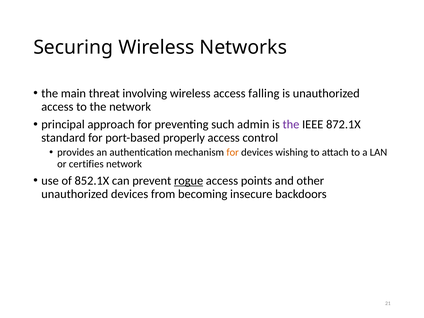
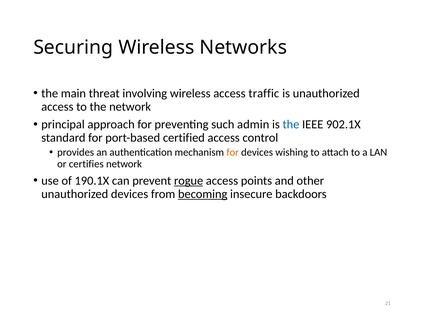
falling: falling -> traffic
the at (291, 125) colour: purple -> blue
872.1X: 872.1X -> 902.1X
properly: properly -> certified
852.1X: 852.1X -> 190.1X
becoming underline: none -> present
